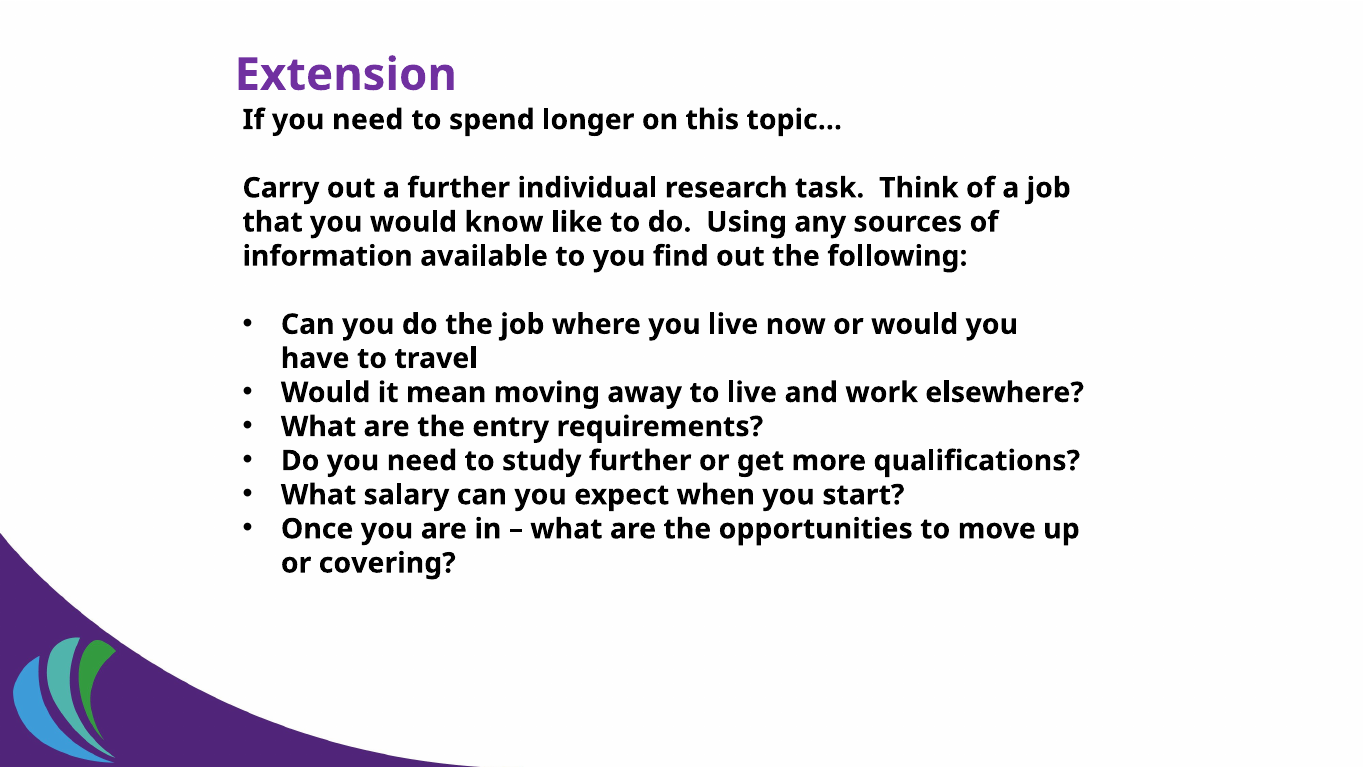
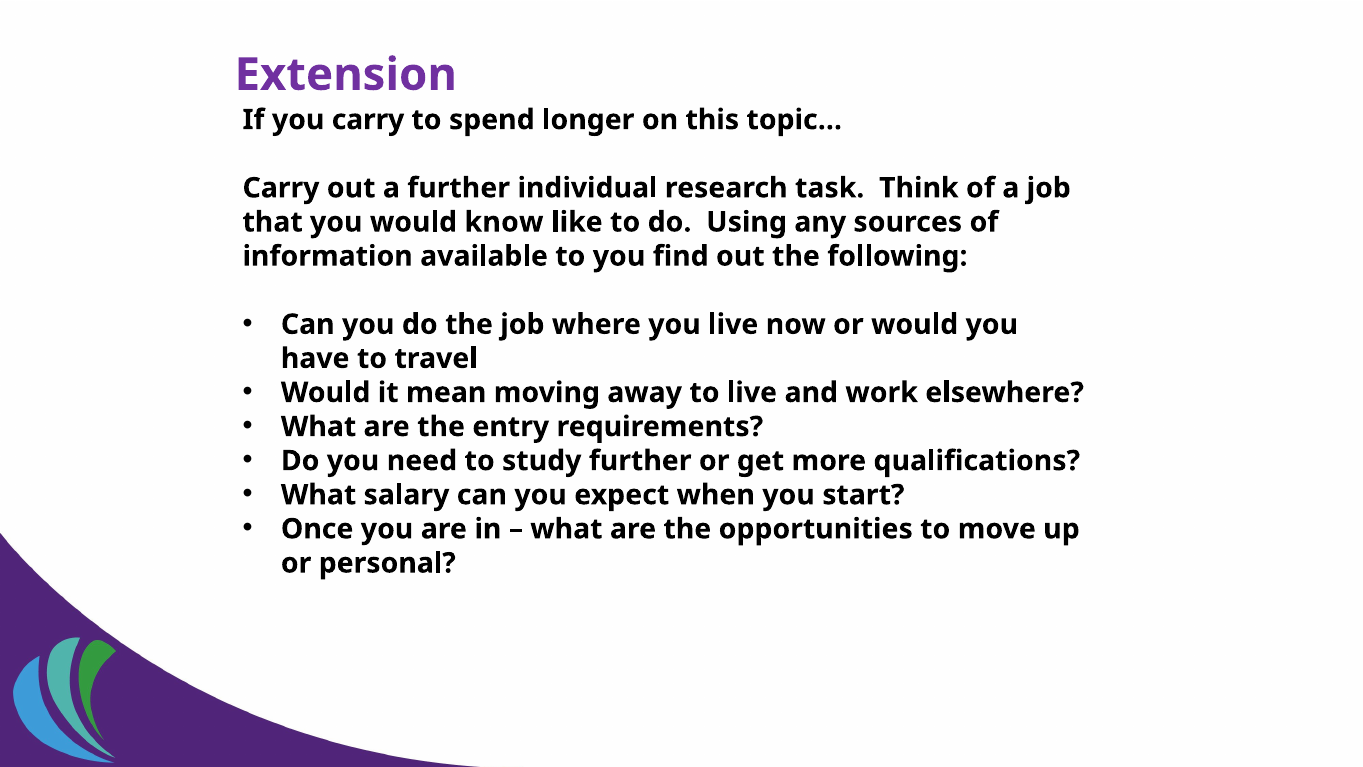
If you need: need -> carry
covering: covering -> personal
